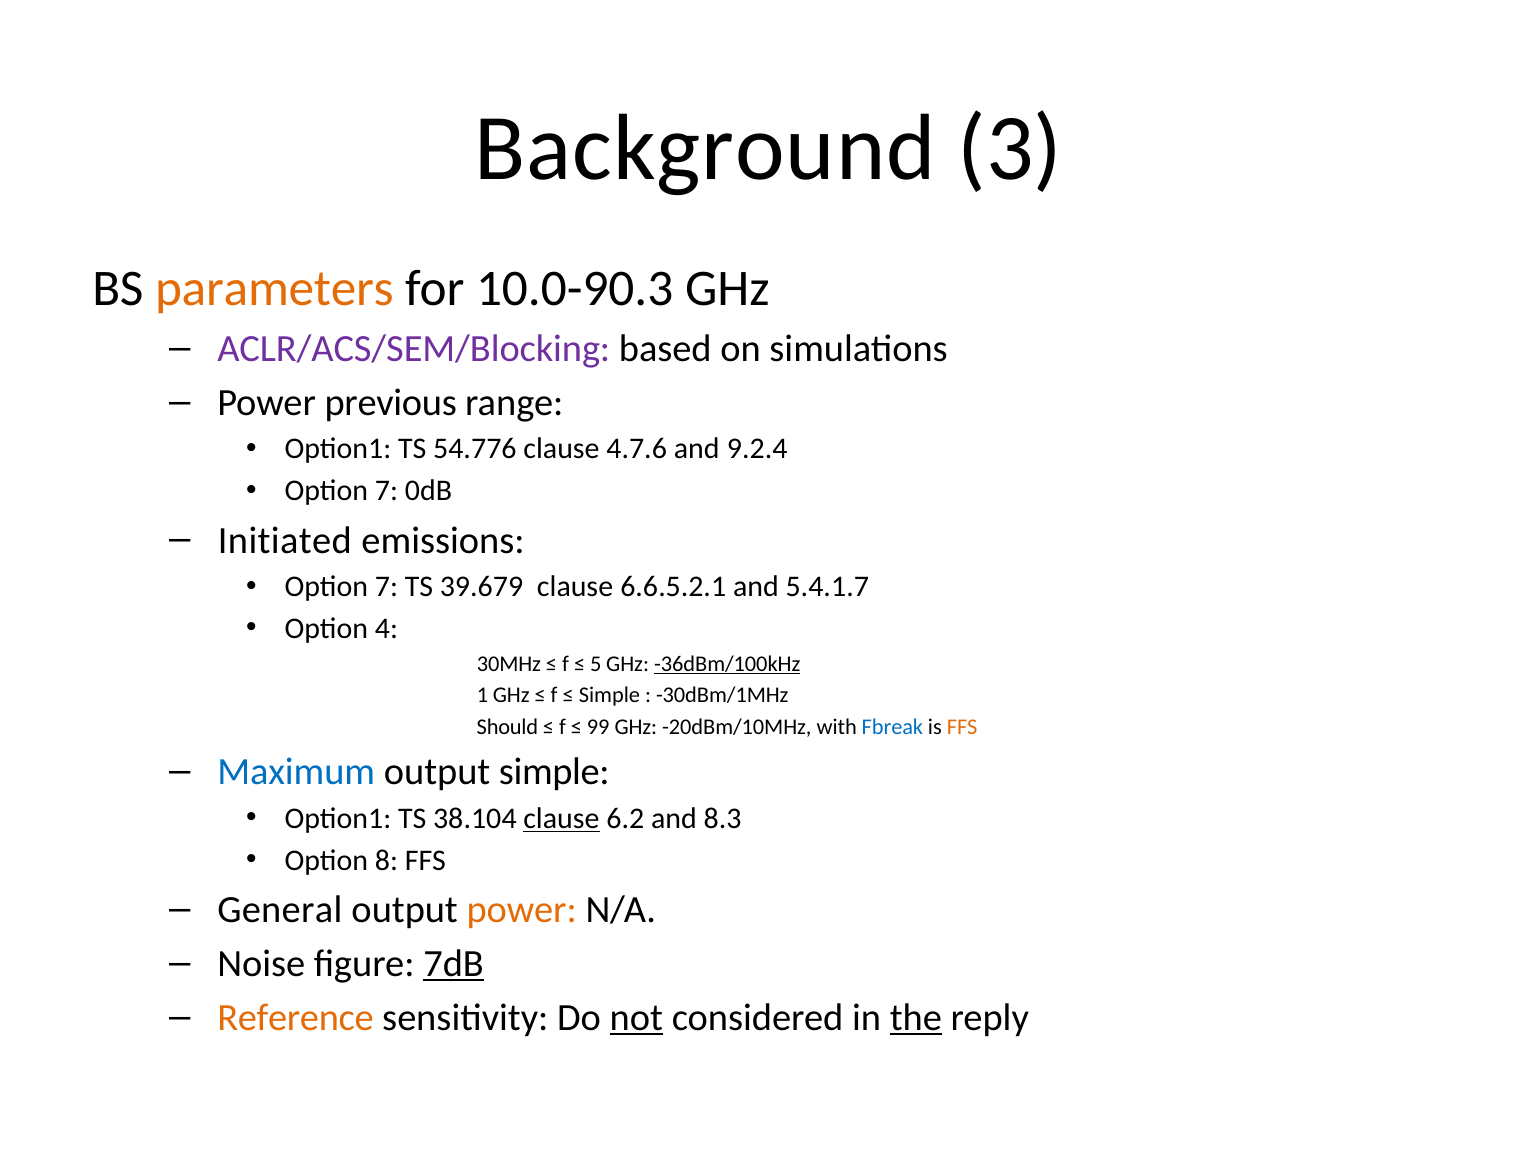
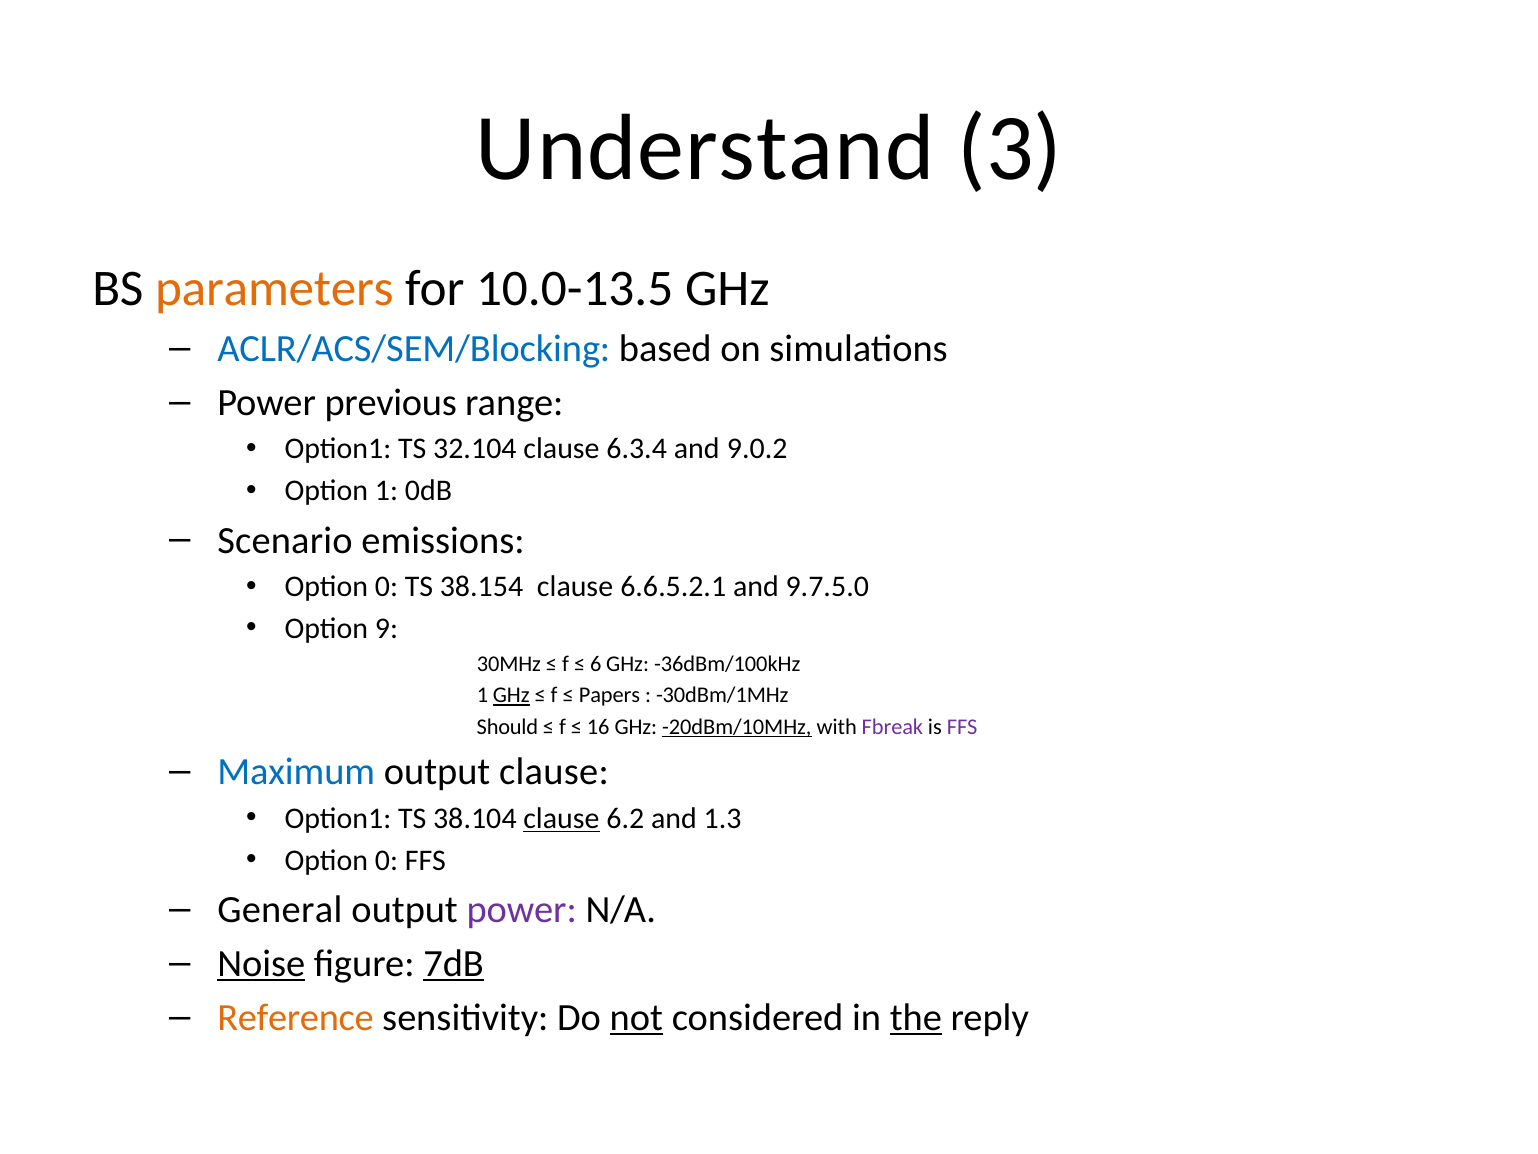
Background: Background -> Understand
10.0-90.3: 10.0-90.3 -> 10.0-13.5
ACLR/ACS/SEM/Blocking colour: purple -> blue
54.776: 54.776 -> 32.104
4.7.6: 4.7.6 -> 6.3.4
9.2.4: 9.2.4 -> 9.0.2
7 at (387, 491): 7 -> 1
Initiated: Initiated -> Scenario
7 at (387, 586): 7 -> 0
39.679: 39.679 -> 38.154
5.4.1.7: 5.4.1.7 -> 9.7.5.0
4: 4 -> 9
5: 5 -> 6
-36dBm/100kHz underline: present -> none
GHz at (511, 695) underline: none -> present
Simple at (609, 695): Simple -> Papers
99: 99 -> 16
-20dBm/10MHz underline: none -> present
Fbreak colour: blue -> purple
FFS at (962, 726) colour: orange -> purple
output simple: simple -> clause
8.3: 8.3 -> 1.3
8 at (387, 860): 8 -> 0
power at (522, 909) colour: orange -> purple
Noise underline: none -> present
